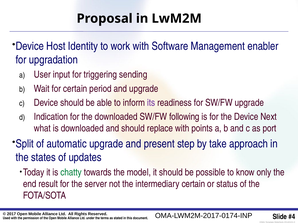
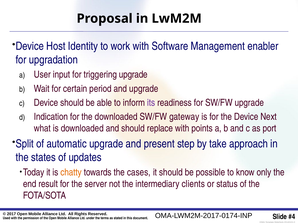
triggering sending: sending -> upgrade
following: following -> gateway
chatty colour: green -> orange
model: model -> cases
intermediary certain: certain -> clients
